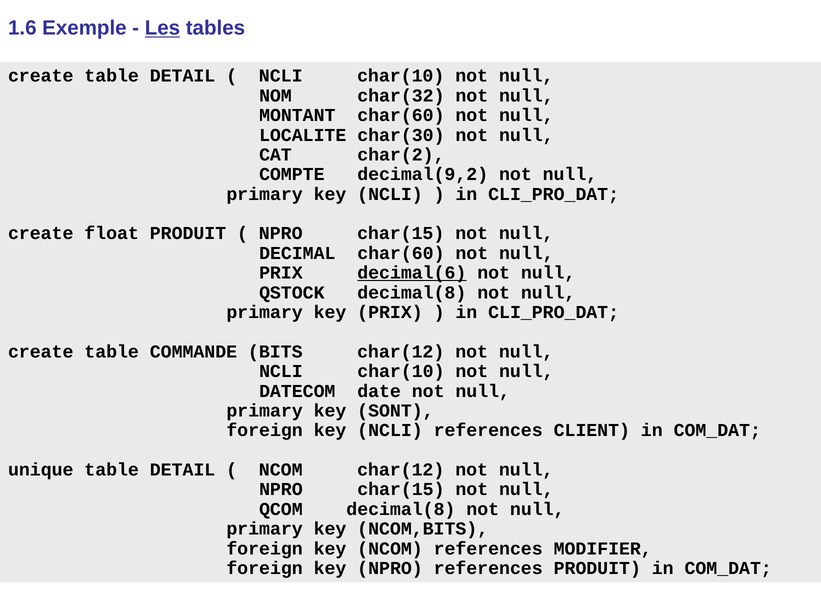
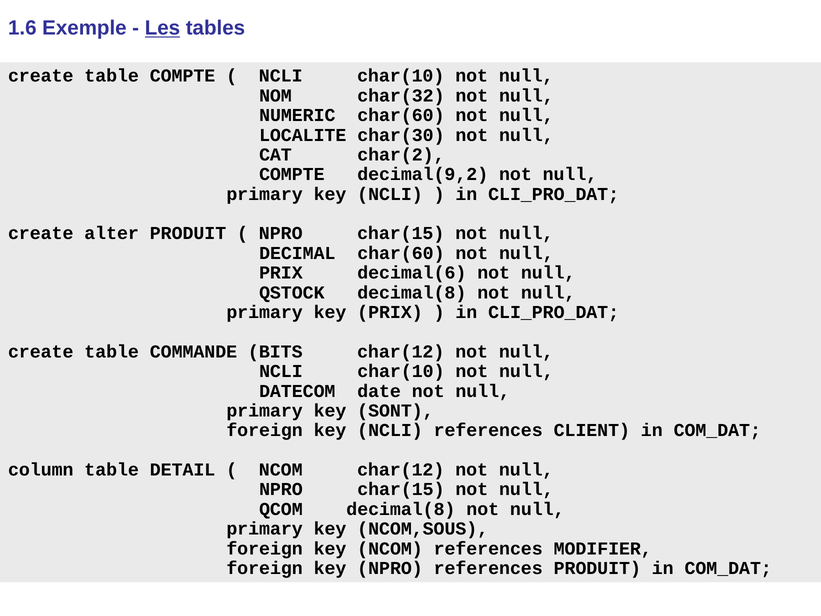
create table DETAIL: DETAIL -> COMPTE
MONTANT: MONTANT -> NUMERIC
float: float -> alter
decimal(6 underline: present -> none
unique: unique -> column
NCOM,BITS: NCOM,BITS -> NCOM,SOUS
